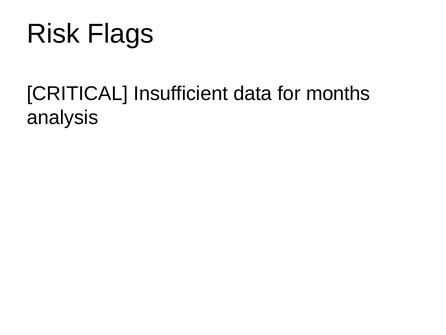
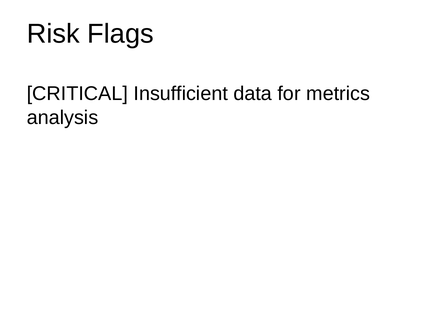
months: months -> metrics
